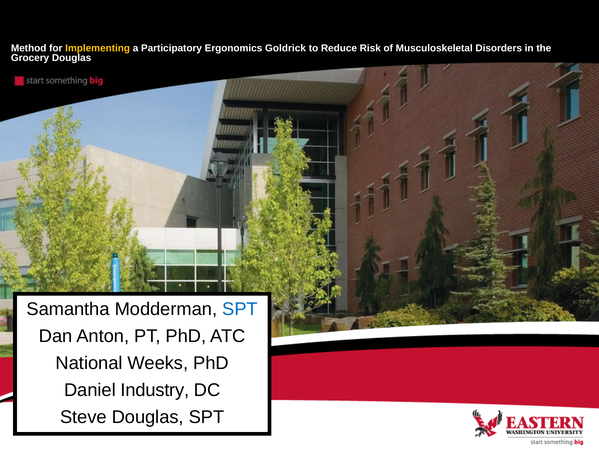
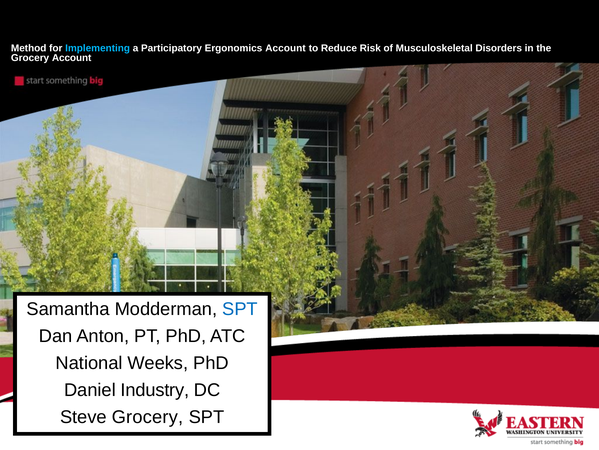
Implementing colour: yellow -> light blue
Ergonomics Goldrick: Goldrick -> Account
Grocery Douglas: Douglas -> Account
Steve Douglas: Douglas -> Grocery
